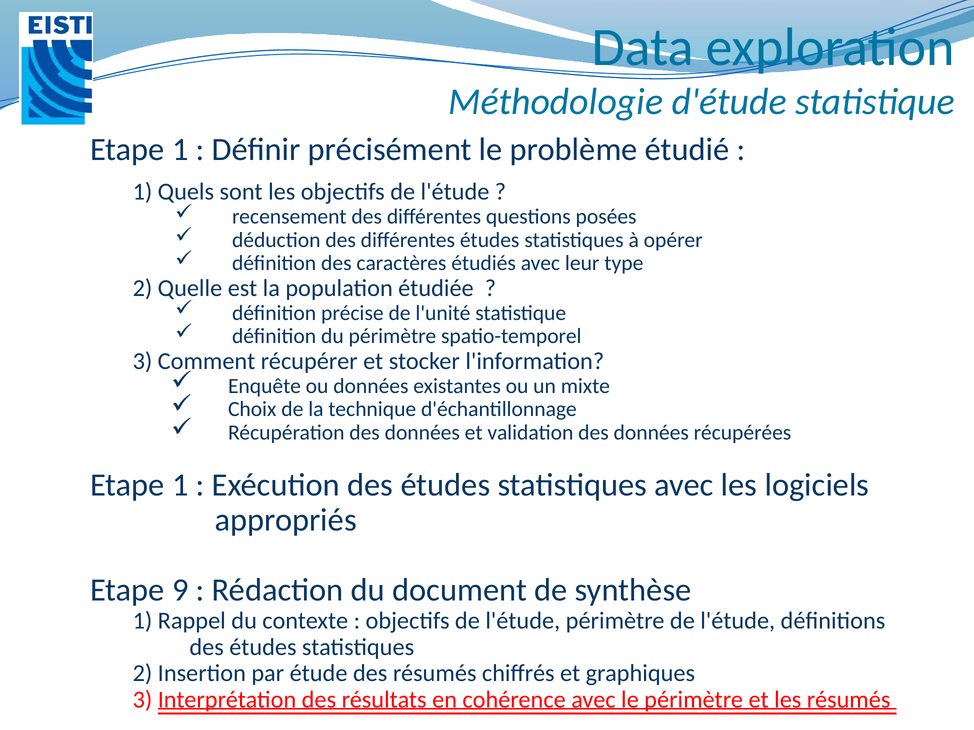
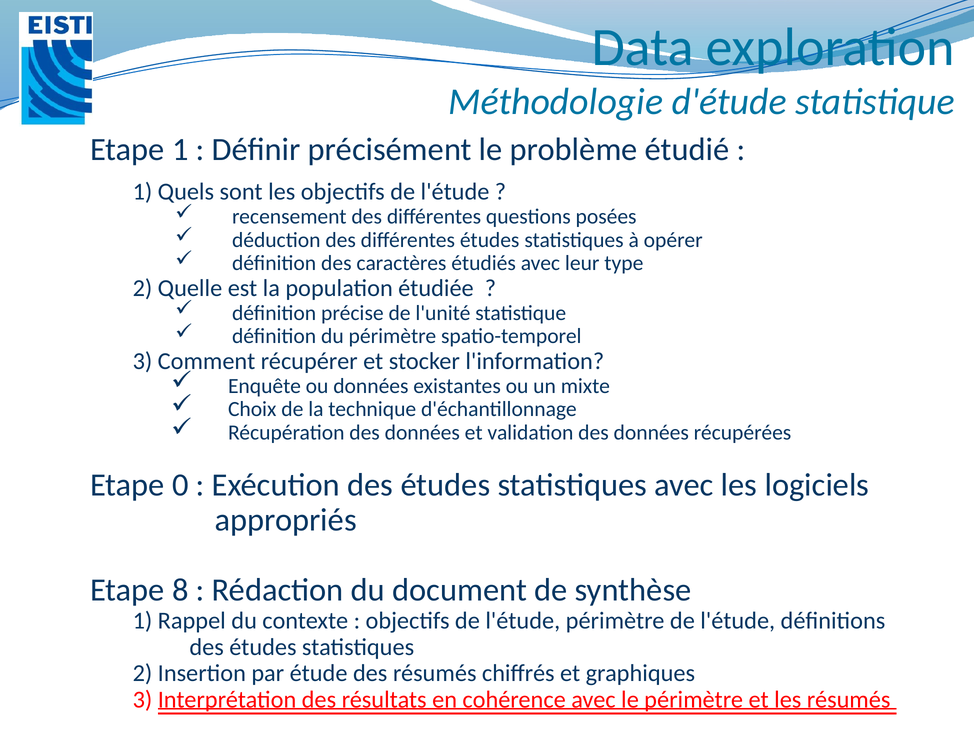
1 at (180, 485): 1 -> 0
9: 9 -> 8
